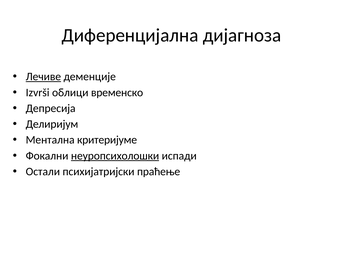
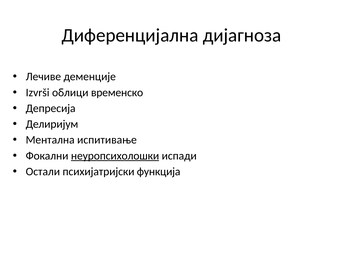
Лечиве underline: present -> none
критеријуме: критеријуме -> испитивање
праћење: праћење -> функција
